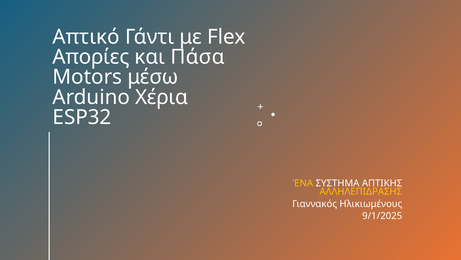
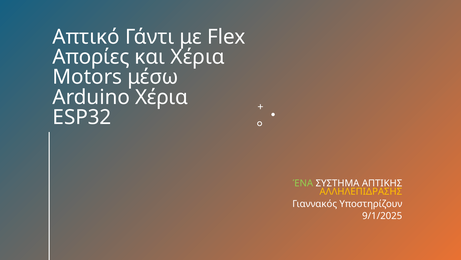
και Πάσα: Πάσα -> Χέρια
ΈΝΑ colour: yellow -> light green
Ηλικιωμένους: Ηλικιωμένους -> Υποστηρίζουν
